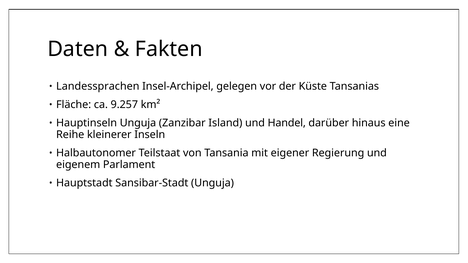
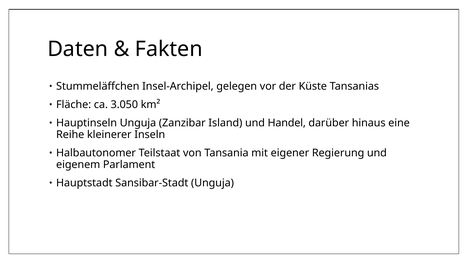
Landessprachen: Landessprachen -> Stummeläffchen
9.257: 9.257 -> 3.050
